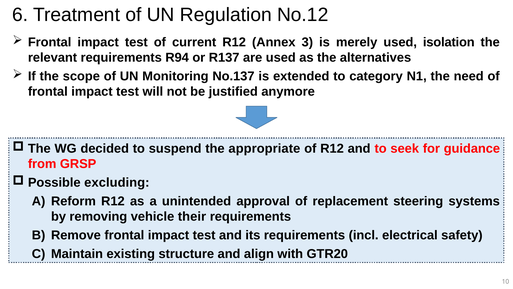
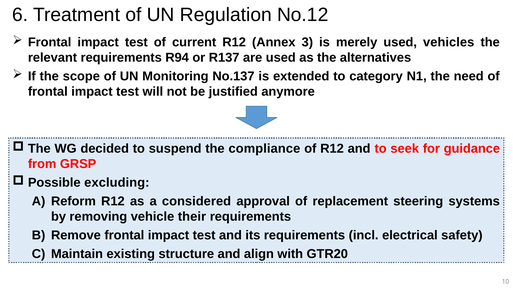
isolation: isolation -> vehicles
appropriate: appropriate -> compliance
unintended: unintended -> considered
